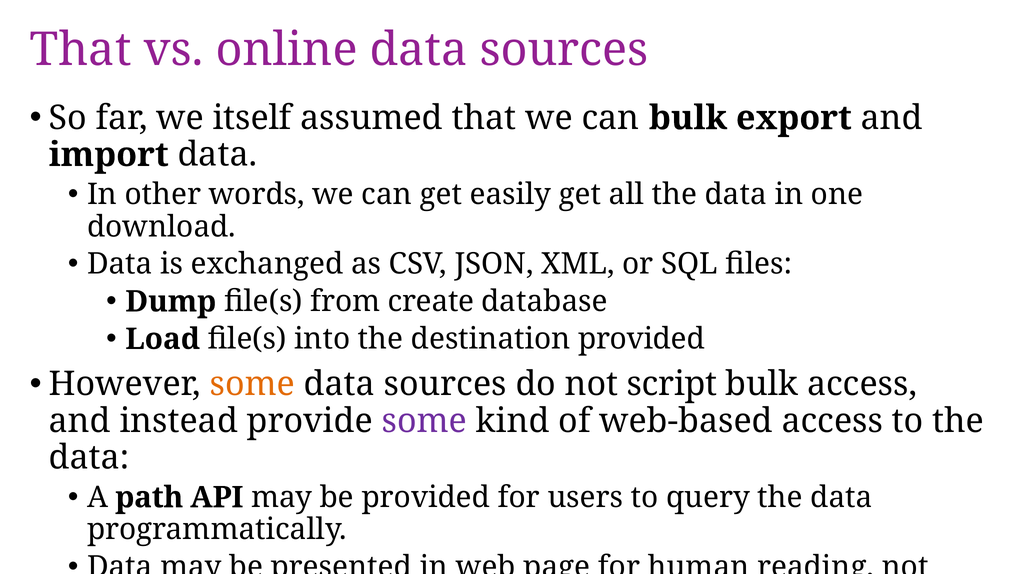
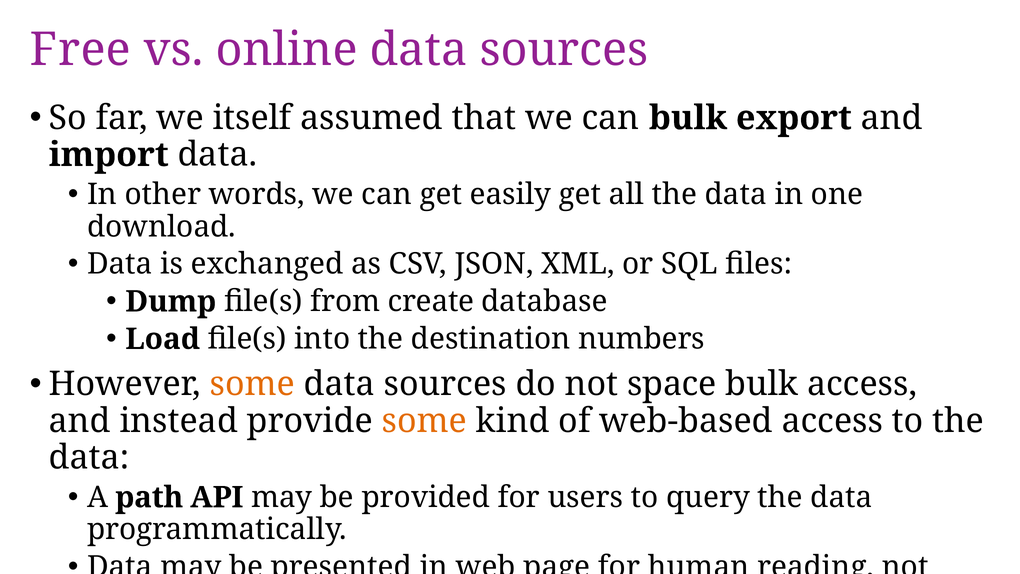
That at (81, 50): That -> Free
destination provided: provided -> numbers
script: script -> space
some at (424, 421) colour: purple -> orange
